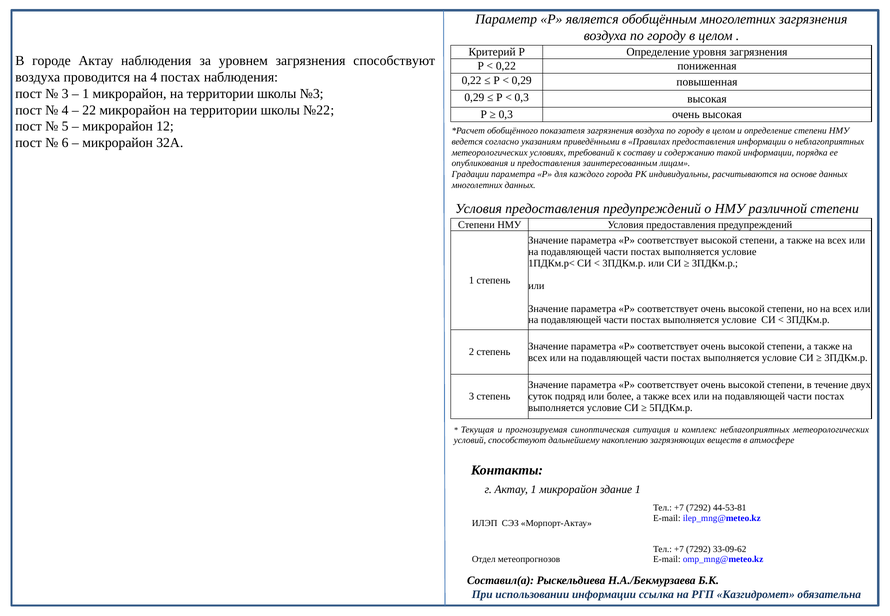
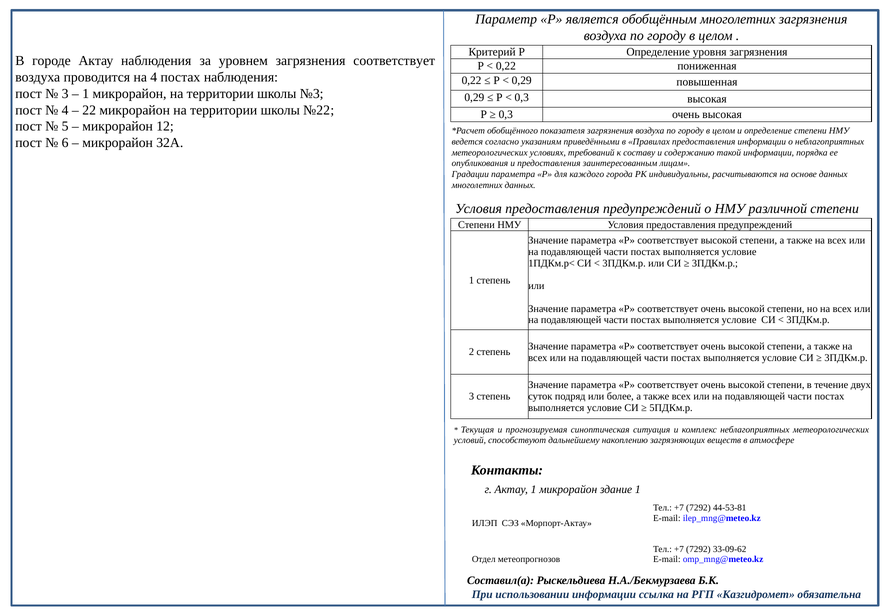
загрязнения способствуют: способствуют -> соответствует
